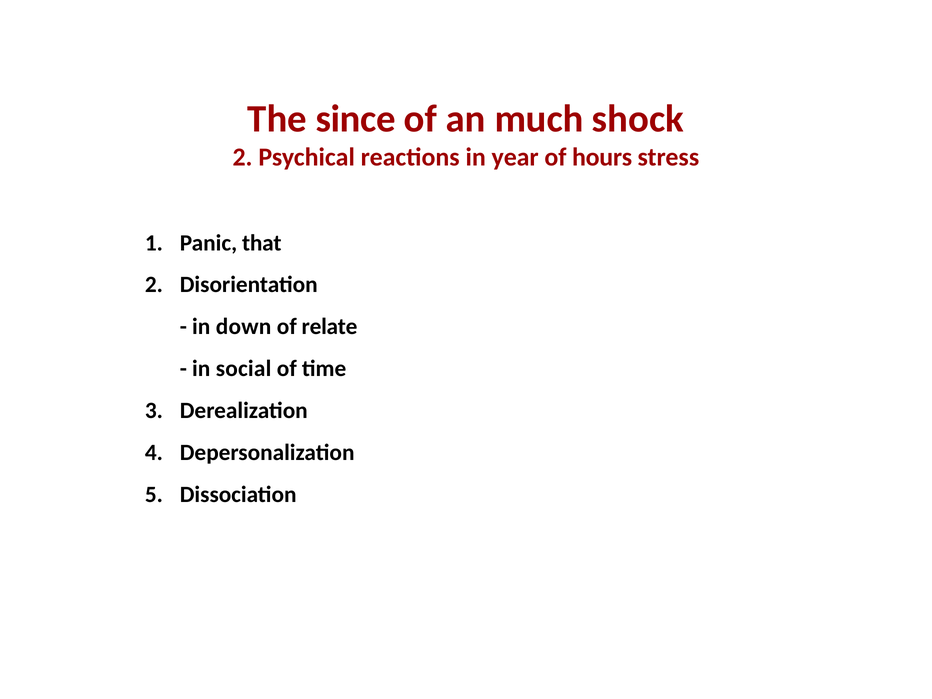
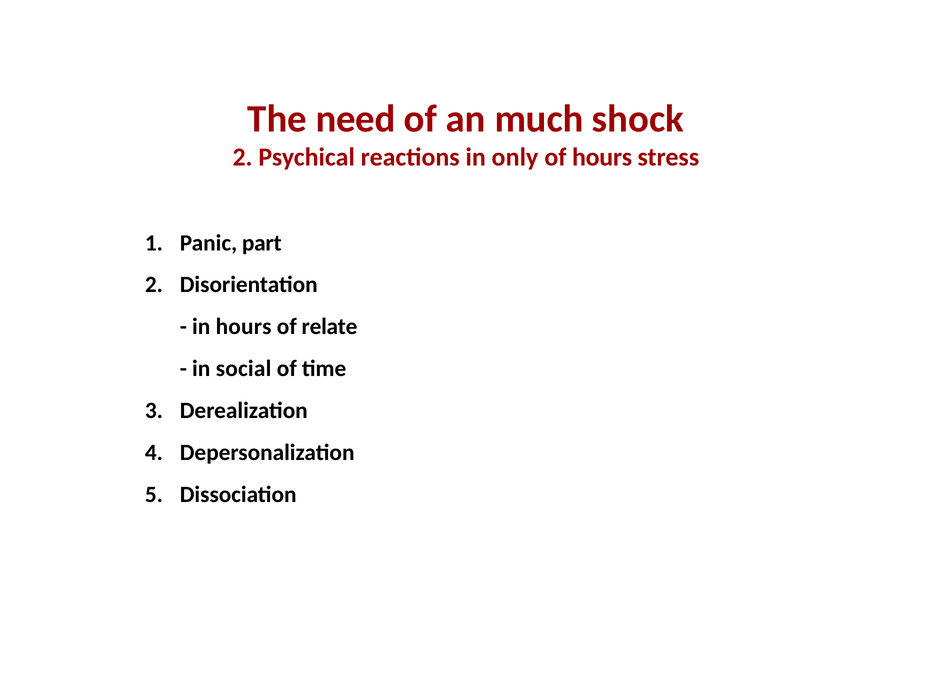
since: since -> need
year: year -> only
that: that -> part
in down: down -> hours
